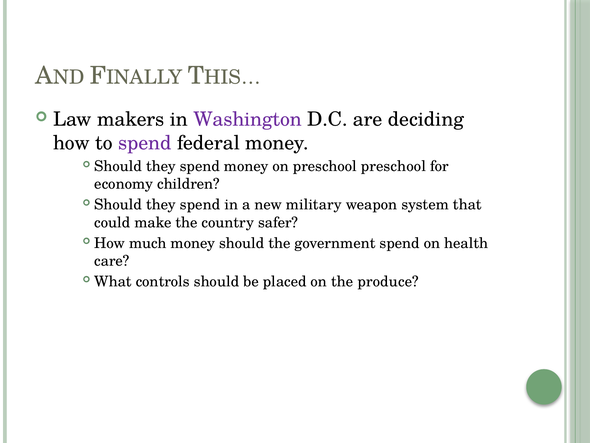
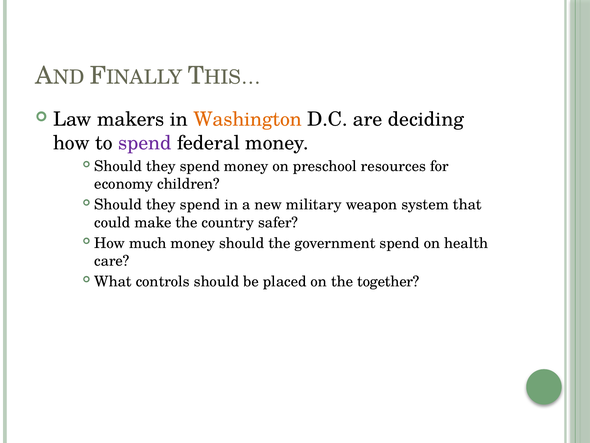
Washington colour: purple -> orange
preschool preschool: preschool -> resources
produce: produce -> together
